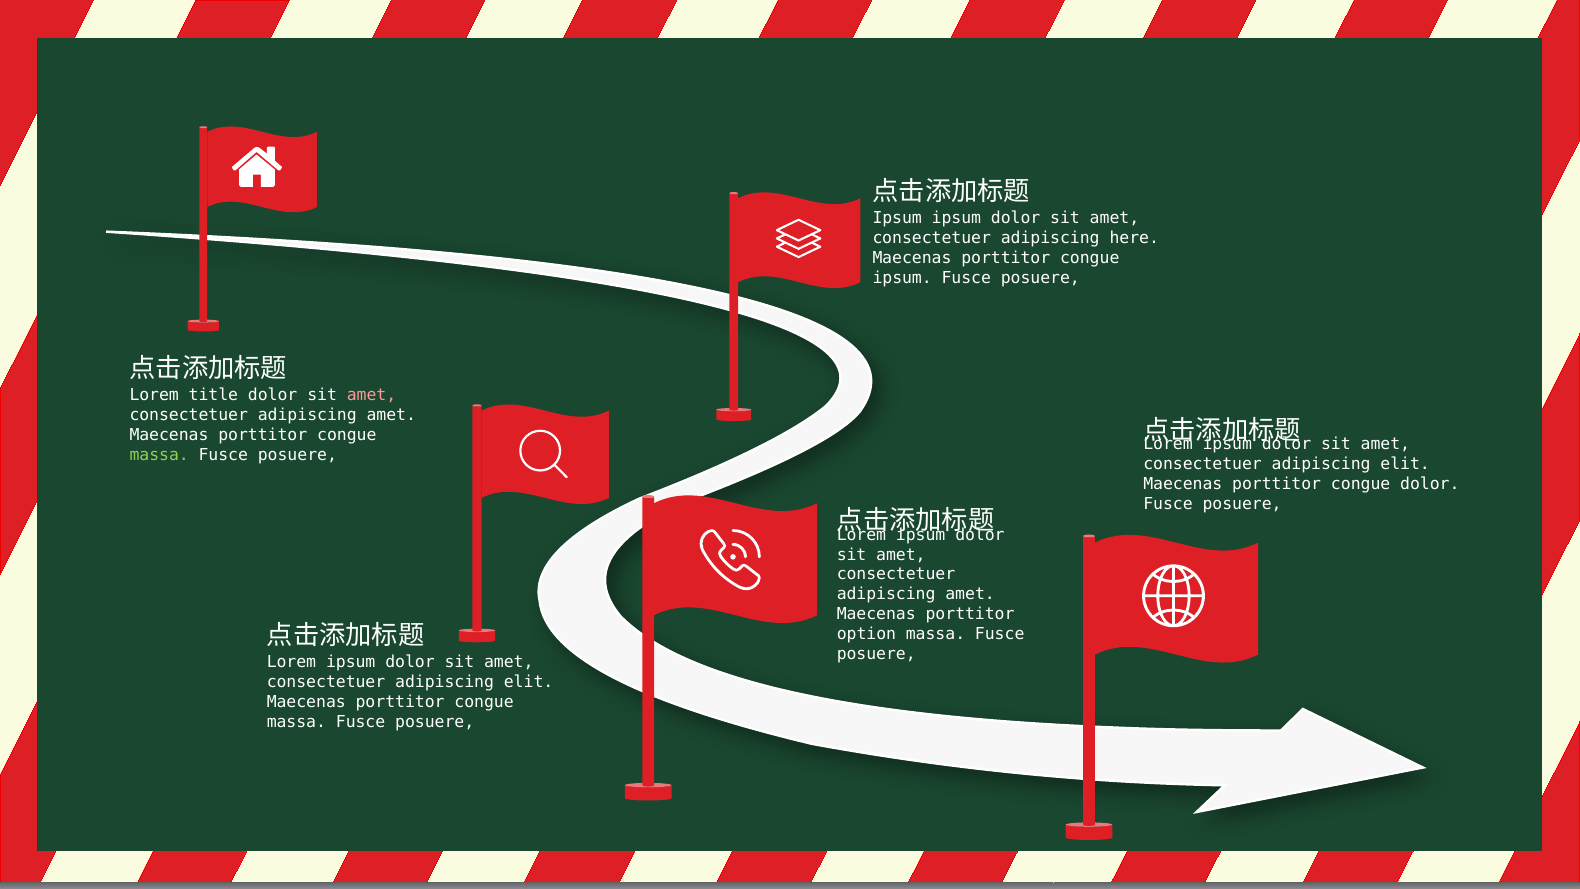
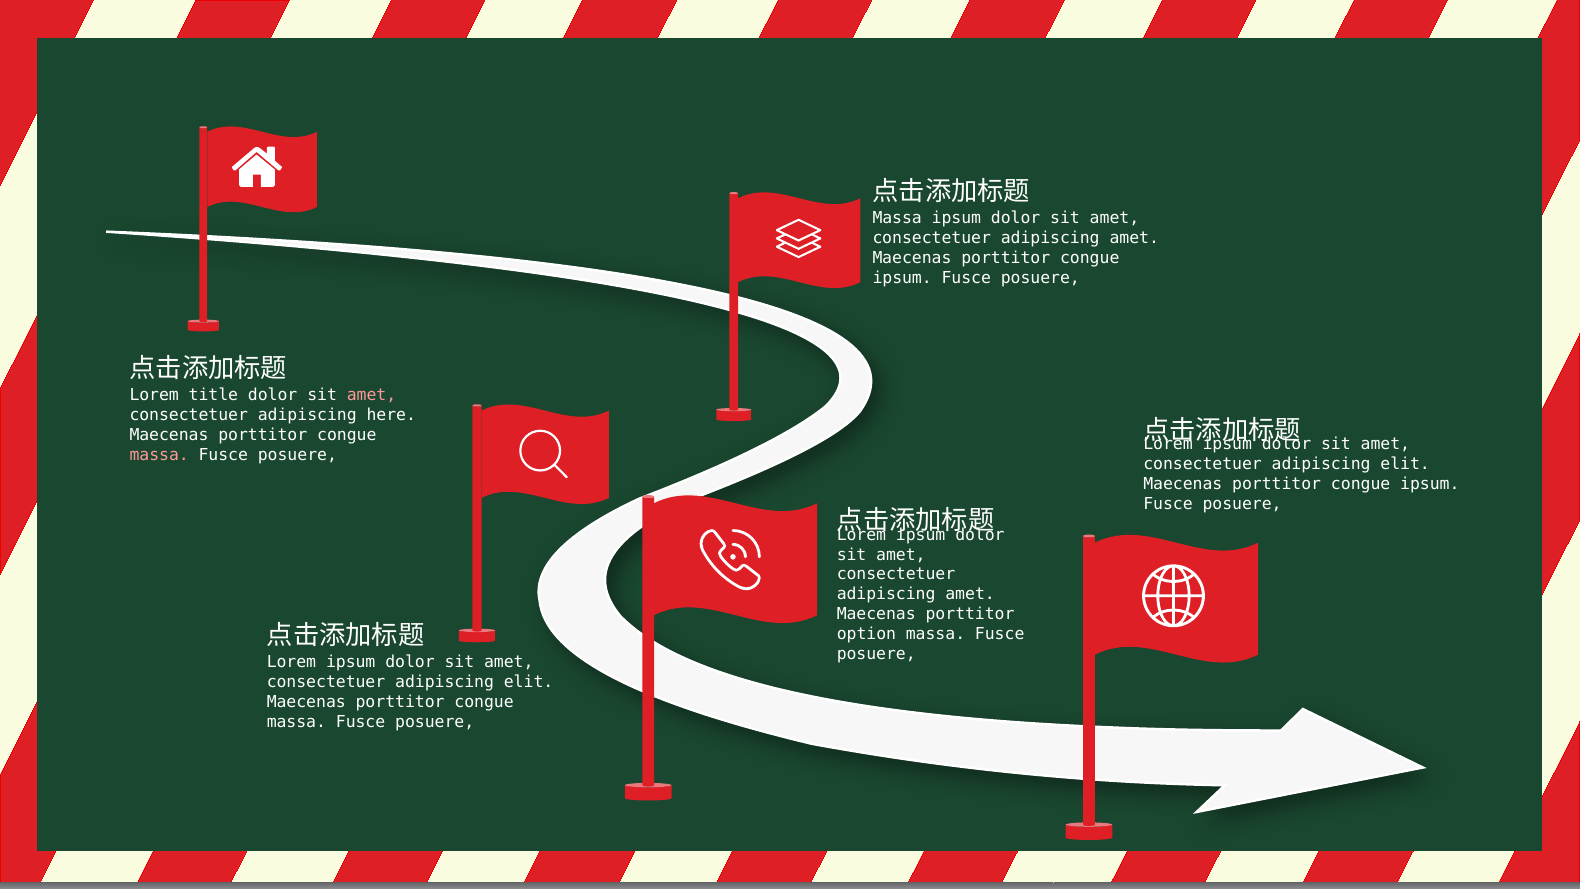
Ipsum at (897, 218): Ipsum -> Massa
here at (1134, 238): here -> amet
amet at (391, 415): amet -> here
massa at (159, 455) colour: light green -> pink
dolor at (1430, 484): dolor -> ipsum
